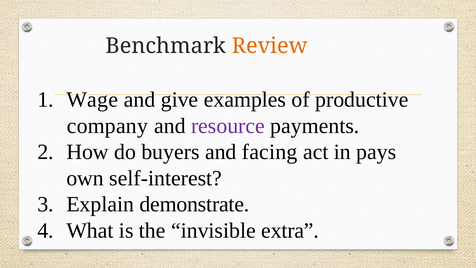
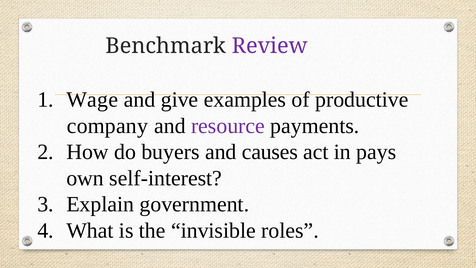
Review colour: orange -> purple
facing: facing -> causes
demonstrate: demonstrate -> government
extra: extra -> roles
